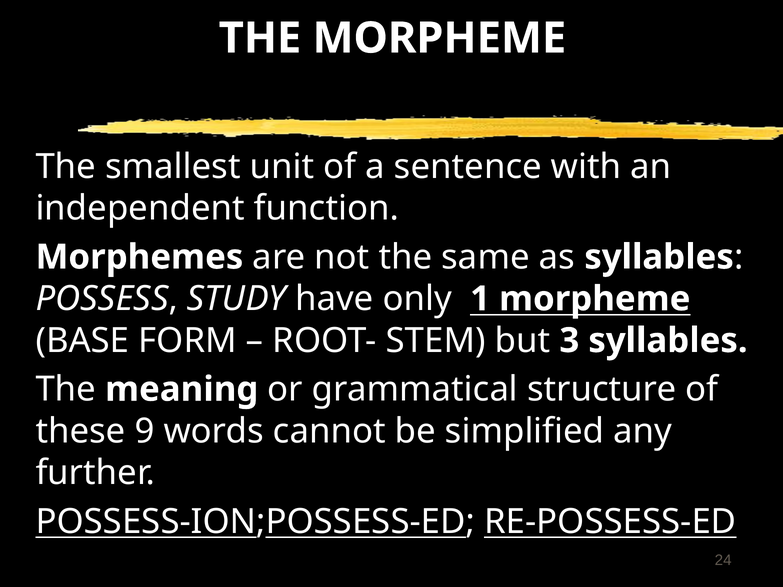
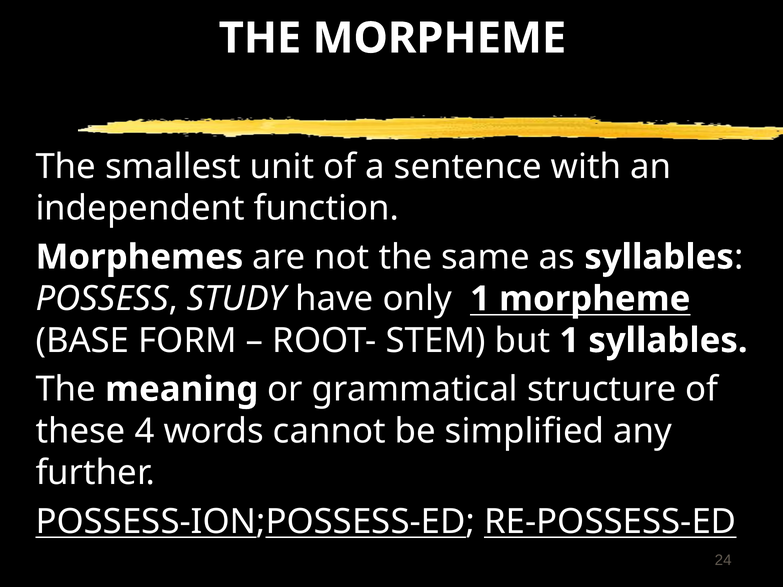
but 3: 3 -> 1
9: 9 -> 4
